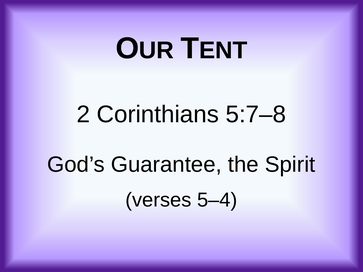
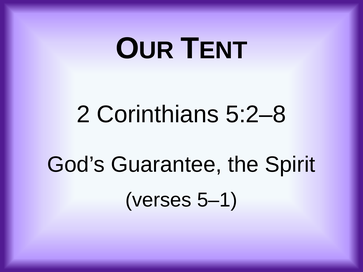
5:7–8: 5:7–8 -> 5:2–8
5–4: 5–4 -> 5–1
